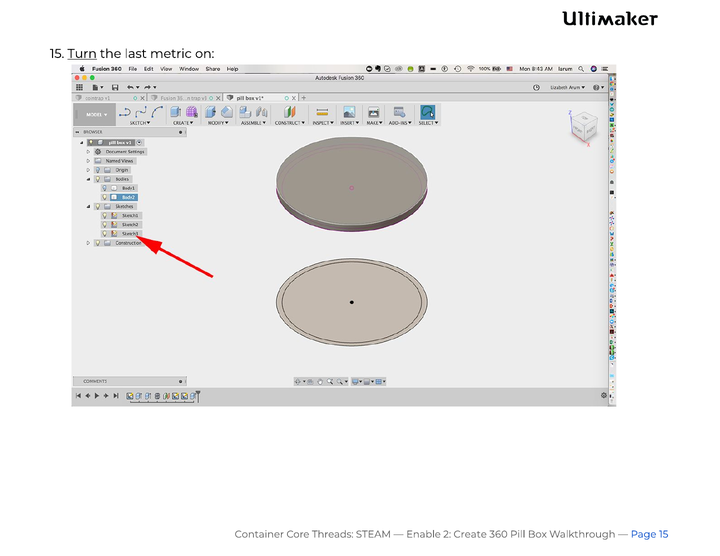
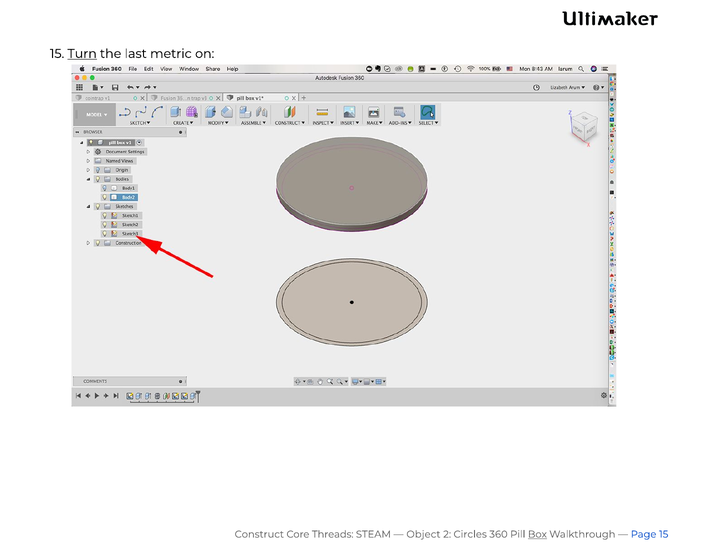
Container: Container -> Construct
Enable: Enable -> Object
Create: Create -> Circles
Box underline: none -> present
